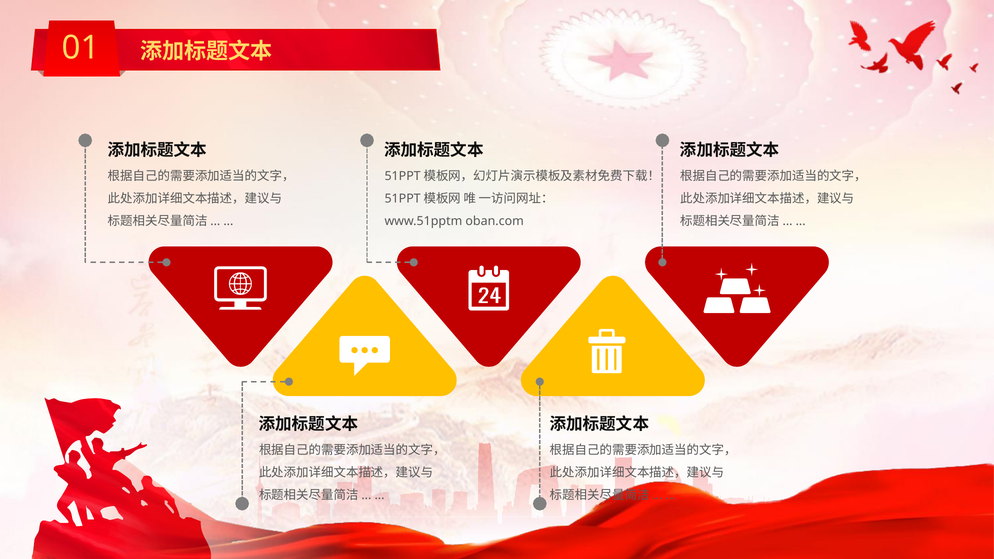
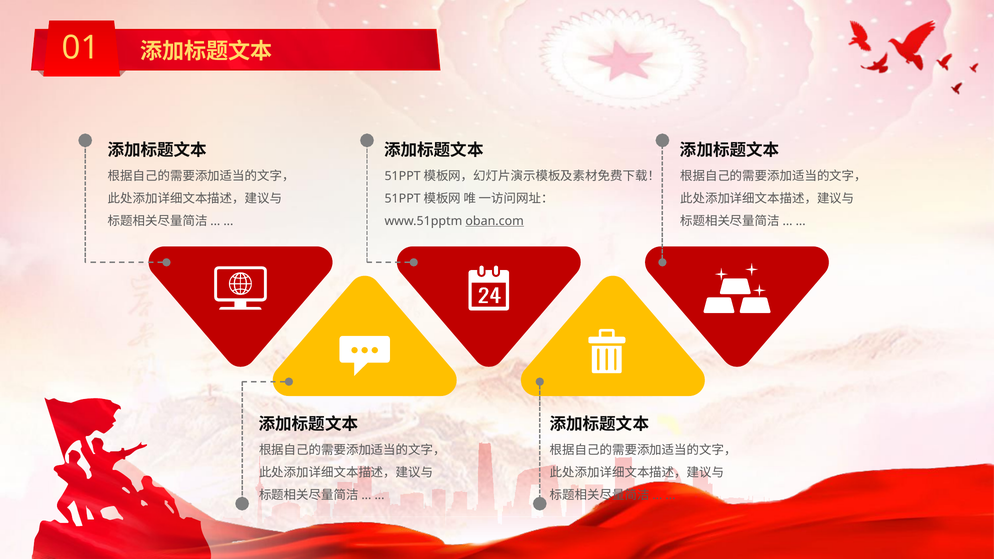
oban.com underline: none -> present
